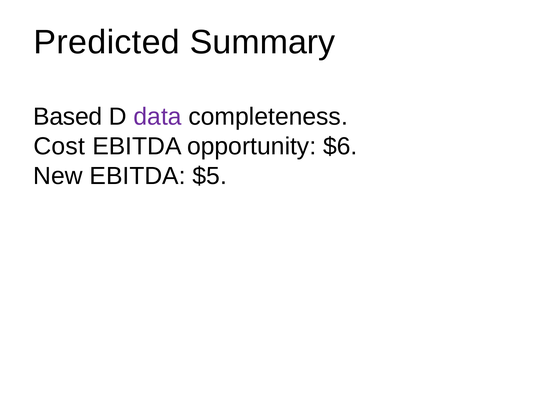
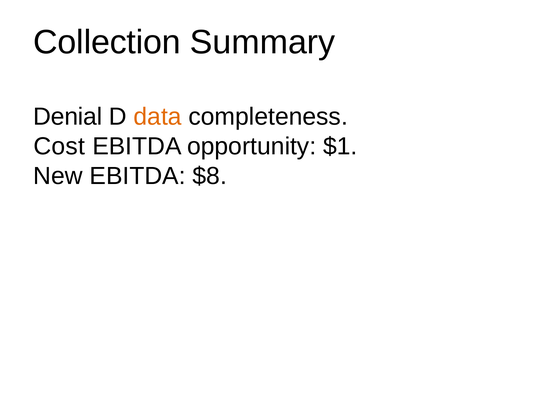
Predicted: Predicted -> Collection
Based: Based -> Denial
data colour: purple -> orange
$6: $6 -> $1
$5: $5 -> $8
